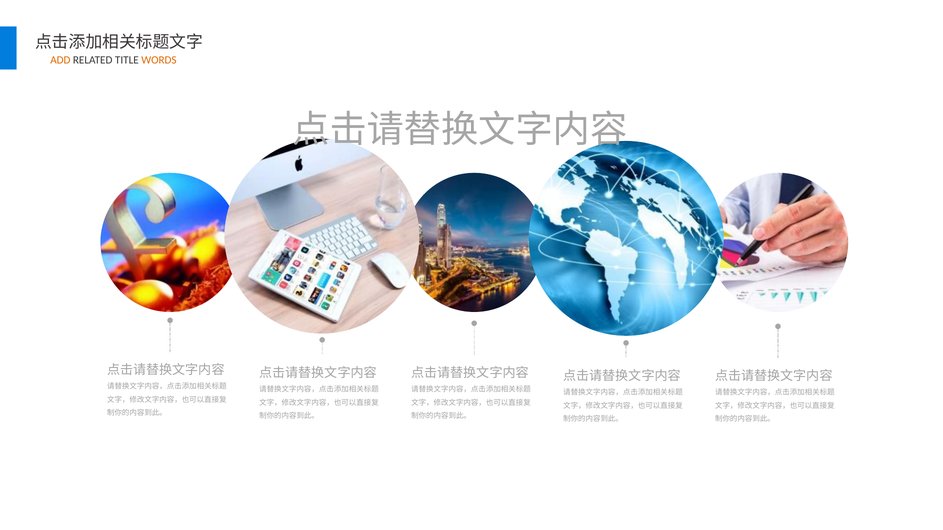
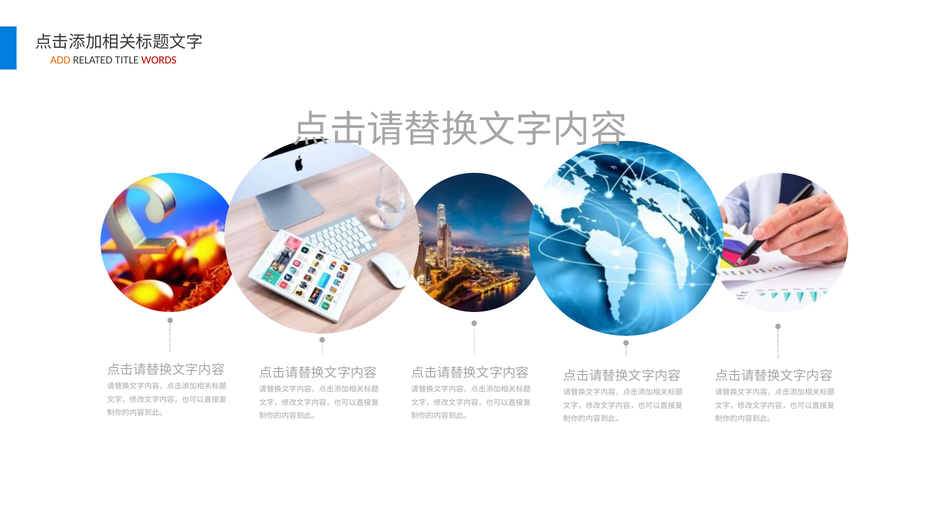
WORDS colour: orange -> red
